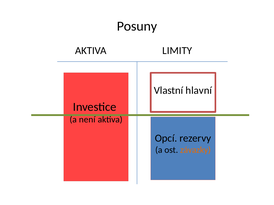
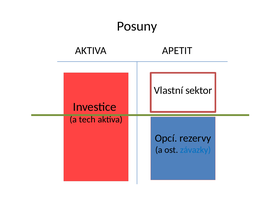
LIMITY: LIMITY -> APETIT
hlavní: hlavní -> sektor
není: není -> tech
závazky colour: orange -> blue
